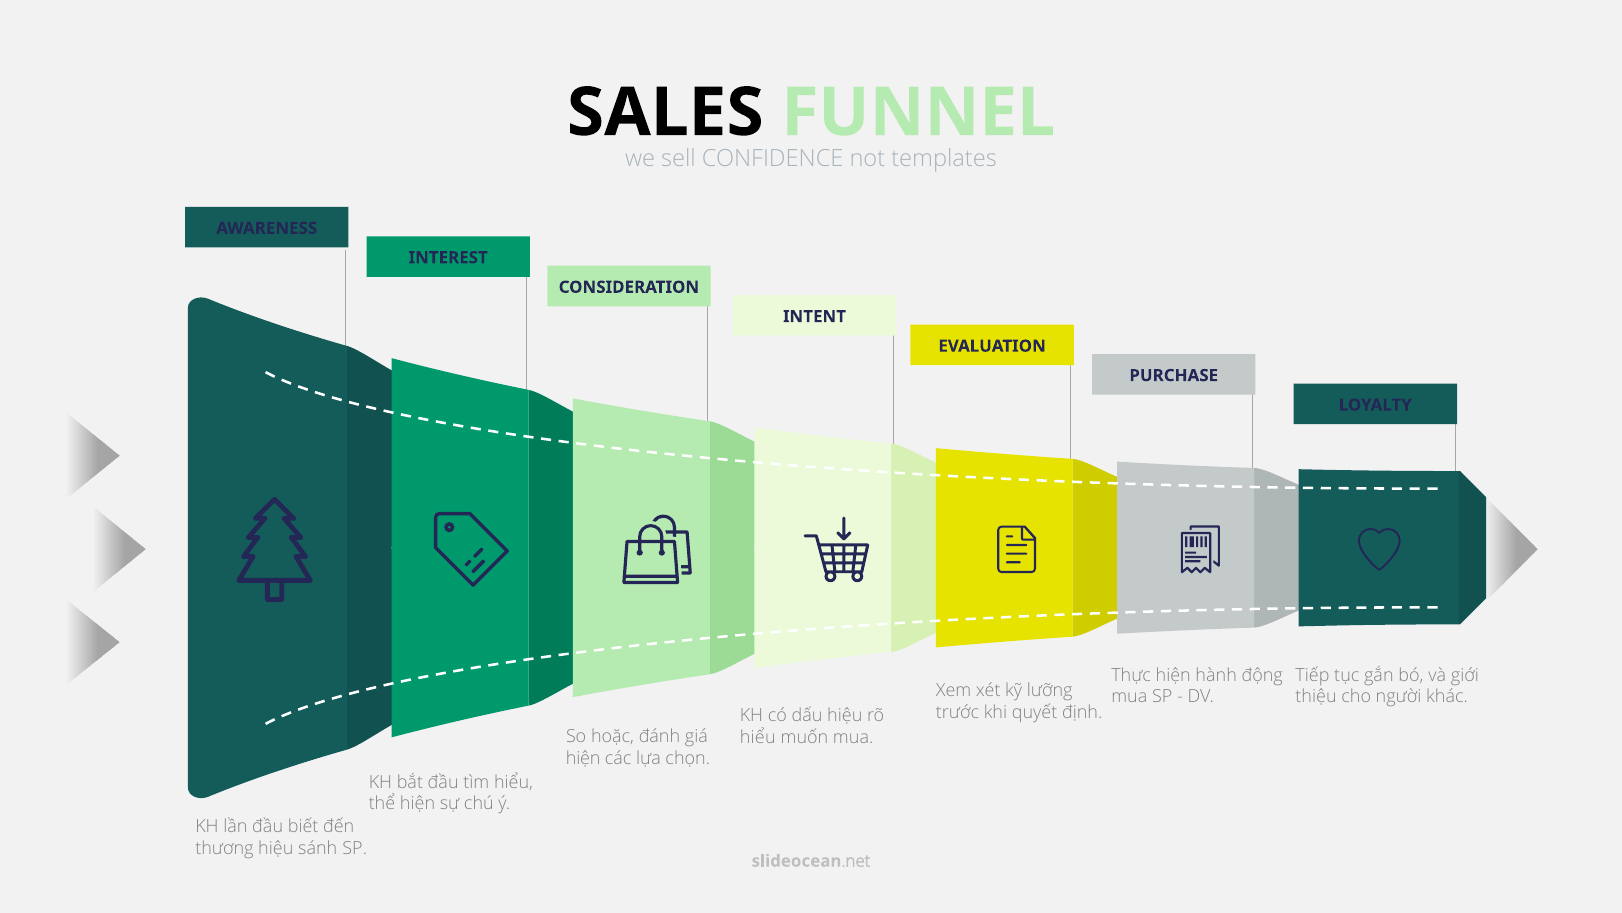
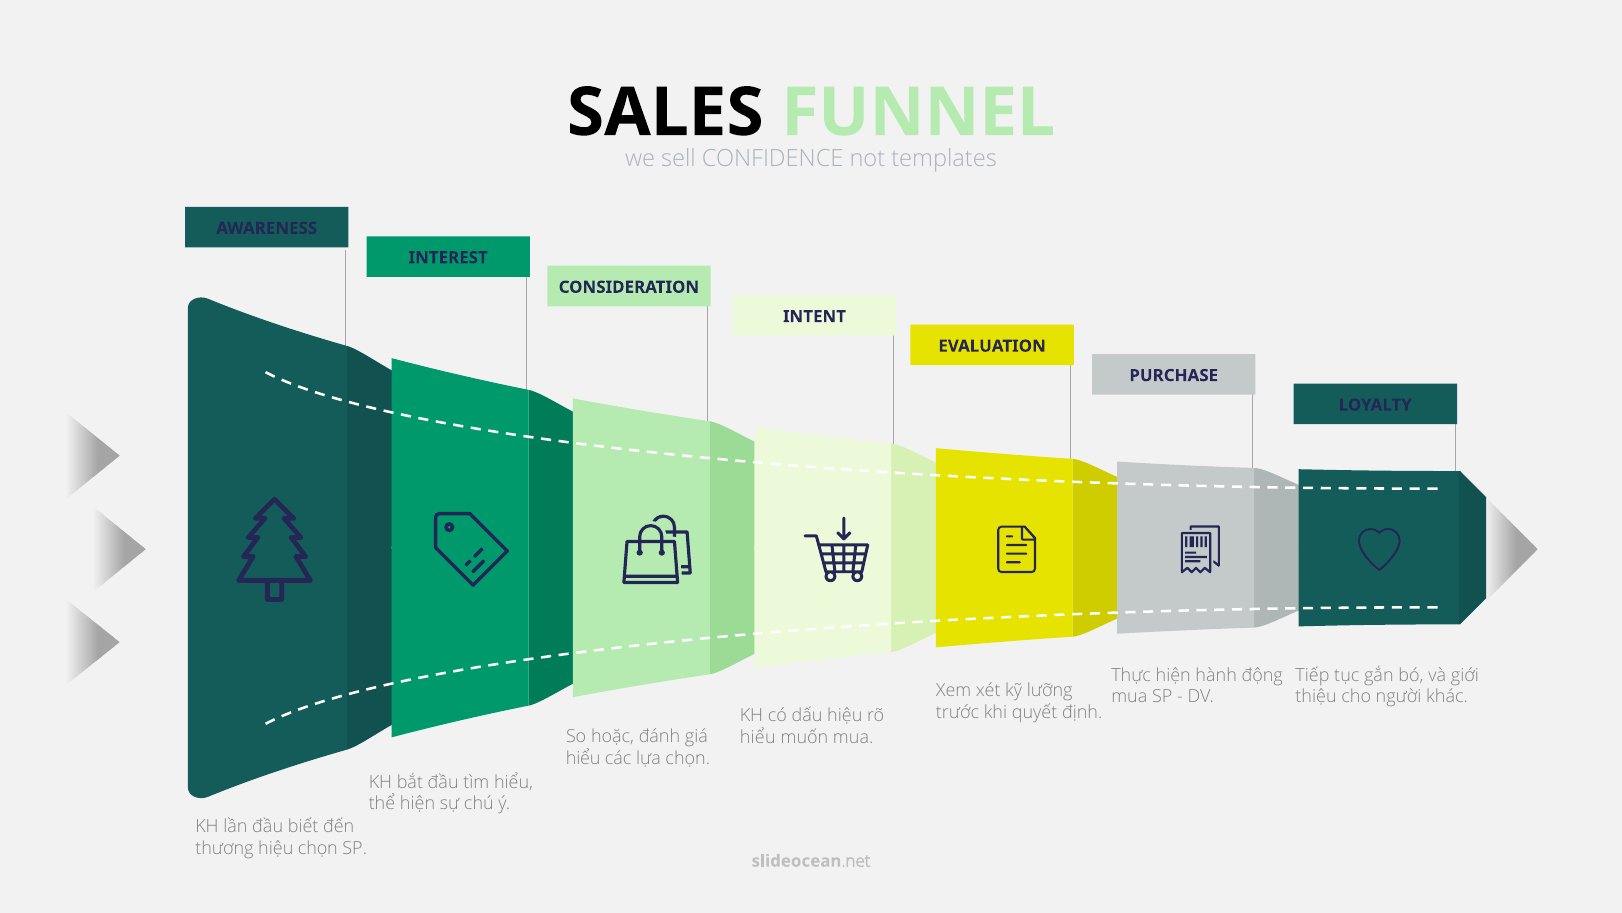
hiện at (583, 758): hiện -> hiểu
hiệu sánh: sánh -> chọn
